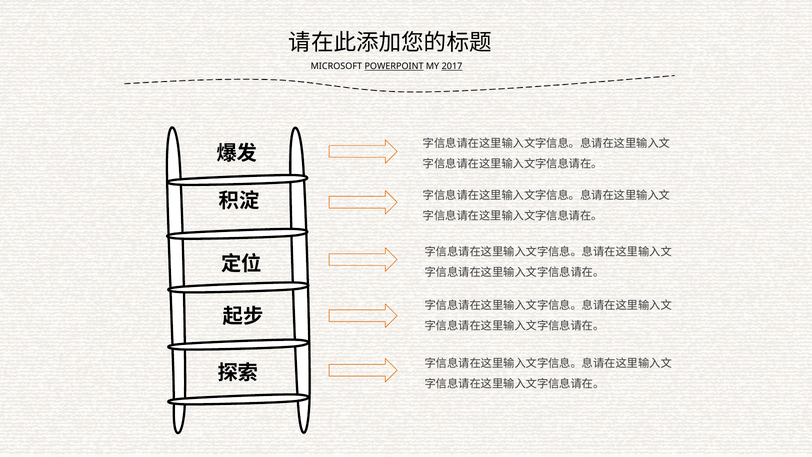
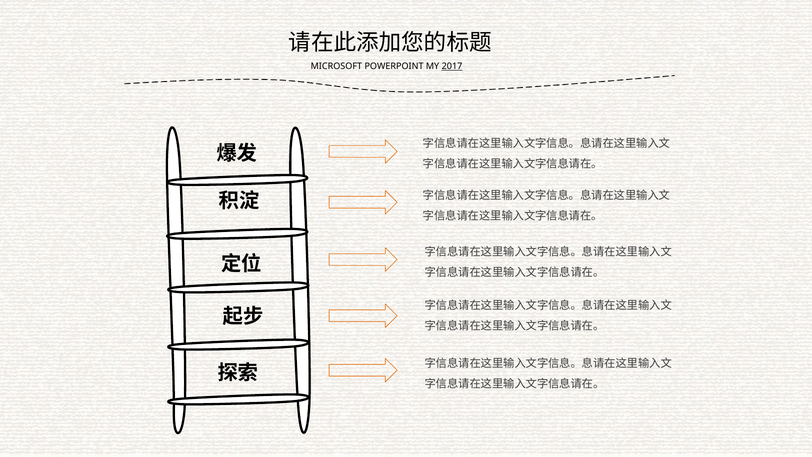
POWERPOINT underline: present -> none
